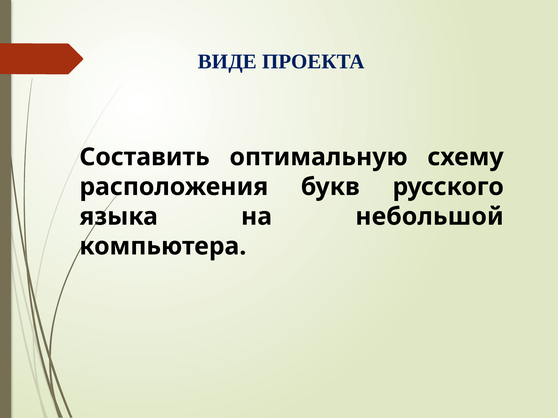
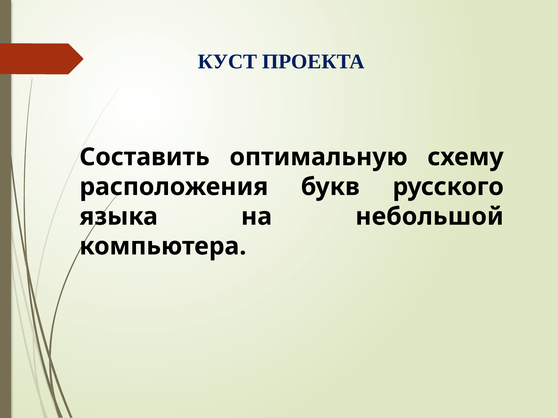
ВИДЕ: ВИДЕ -> КУСТ
